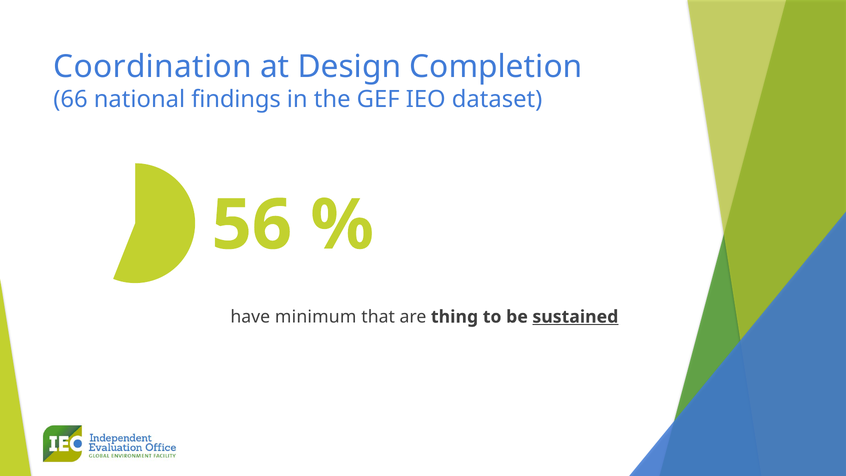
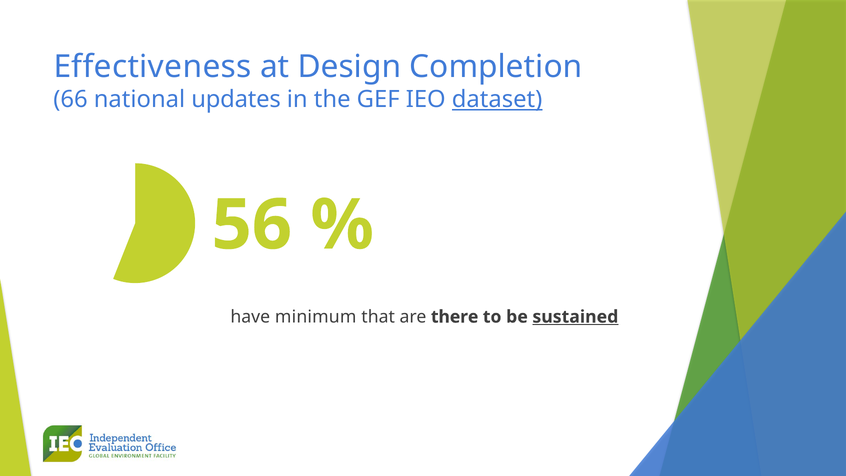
Coordination: Coordination -> Effectiveness
findings: findings -> updates
dataset underline: none -> present
thing: thing -> there
